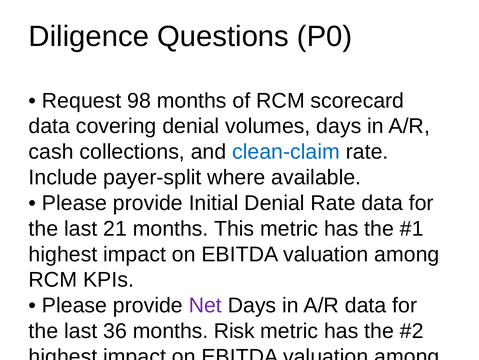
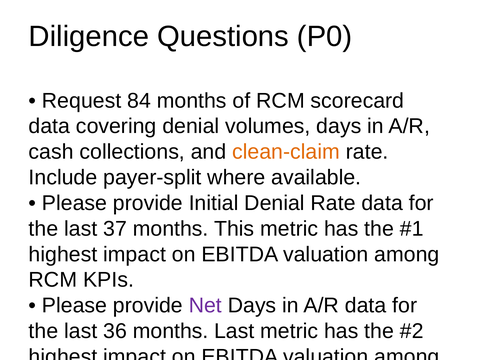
98: 98 -> 84
clean-claim colour: blue -> orange
21: 21 -> 37
months Risk: Risk -> Last
